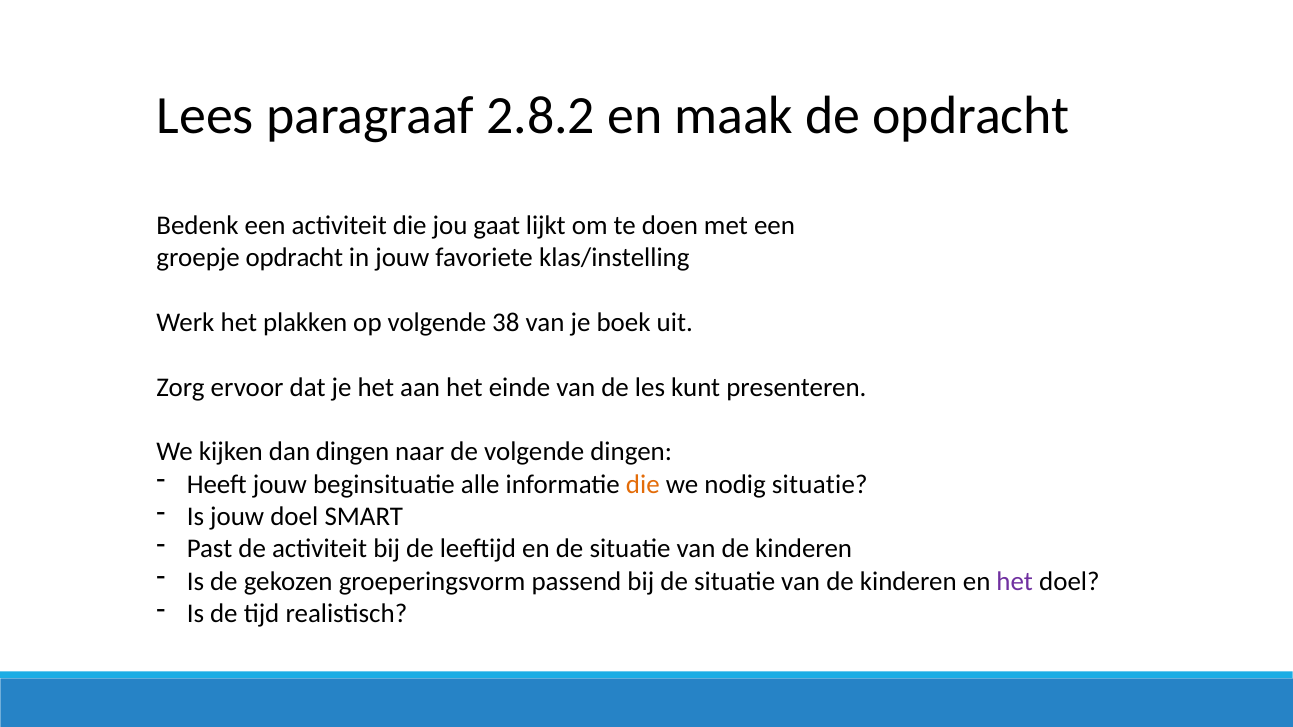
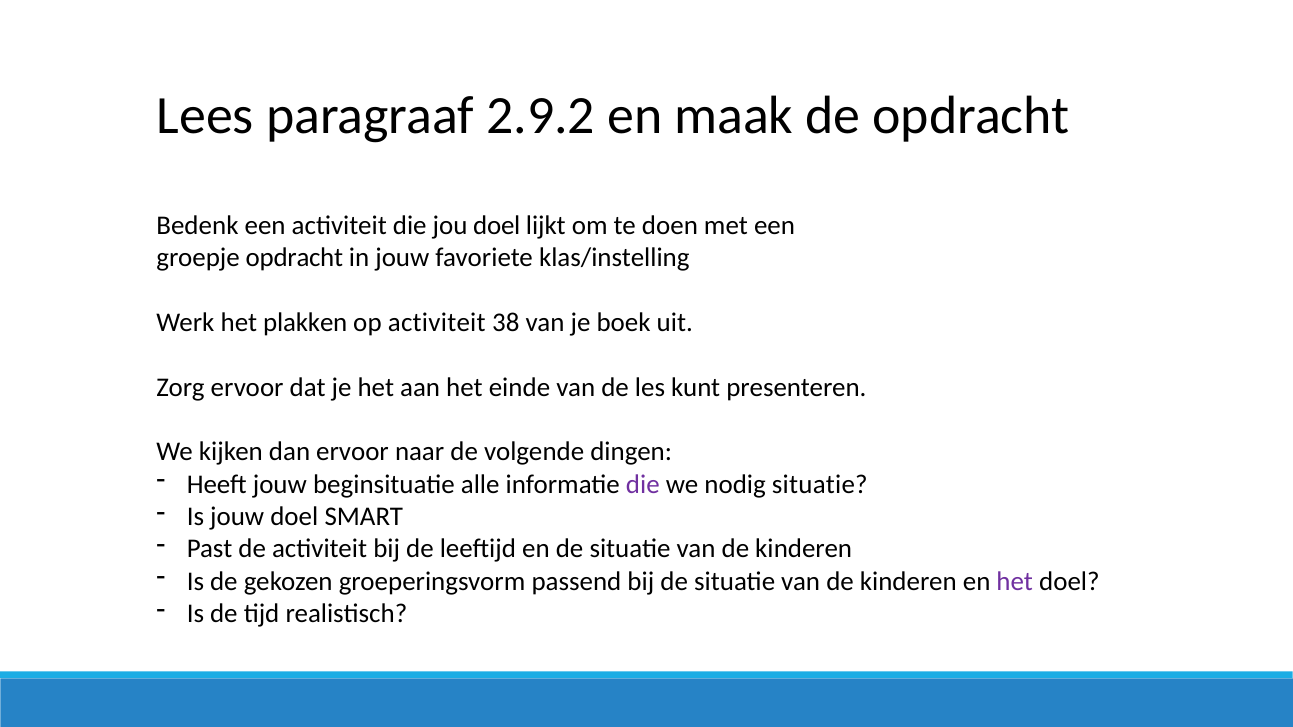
2.8.2: 2.8.2 -> 2.9.2
jou gaat: gaat -> doel
op volgende: volgende -> activiteit
dan dingen: dingen -> ervoor
die at (643, 485) colour: orange -> purple
